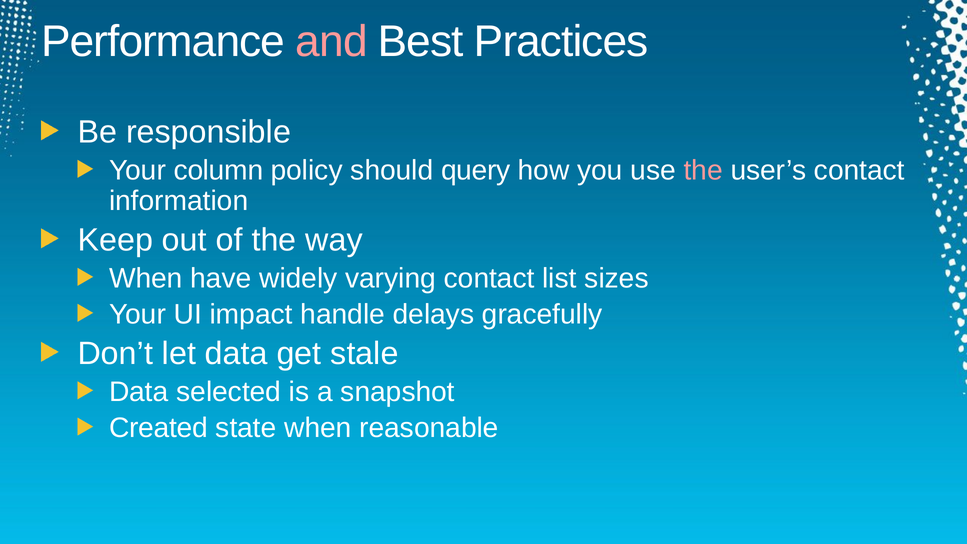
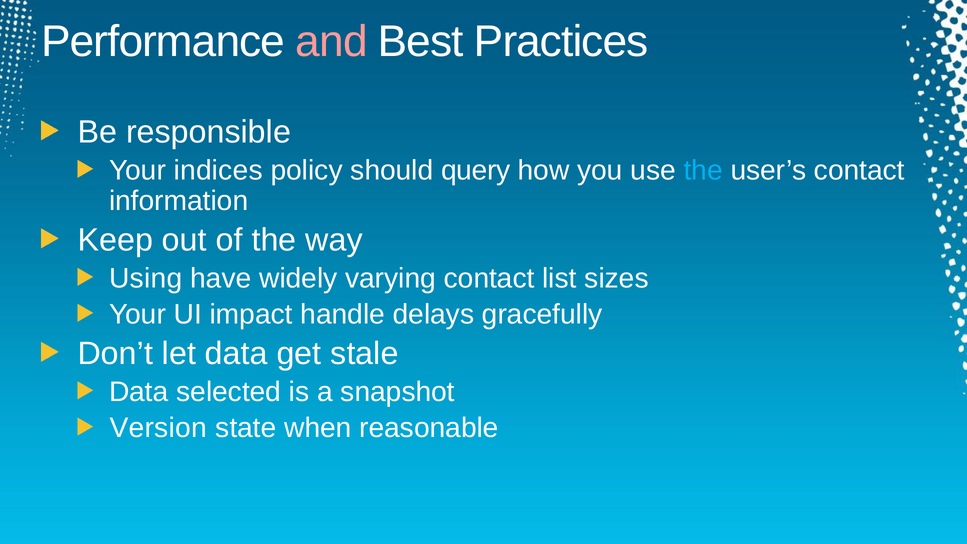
column: column -> indices
the at (703, 170) colour: pink -> light blue
When at (146, 278): When -> Using
Created: Created -> Version
